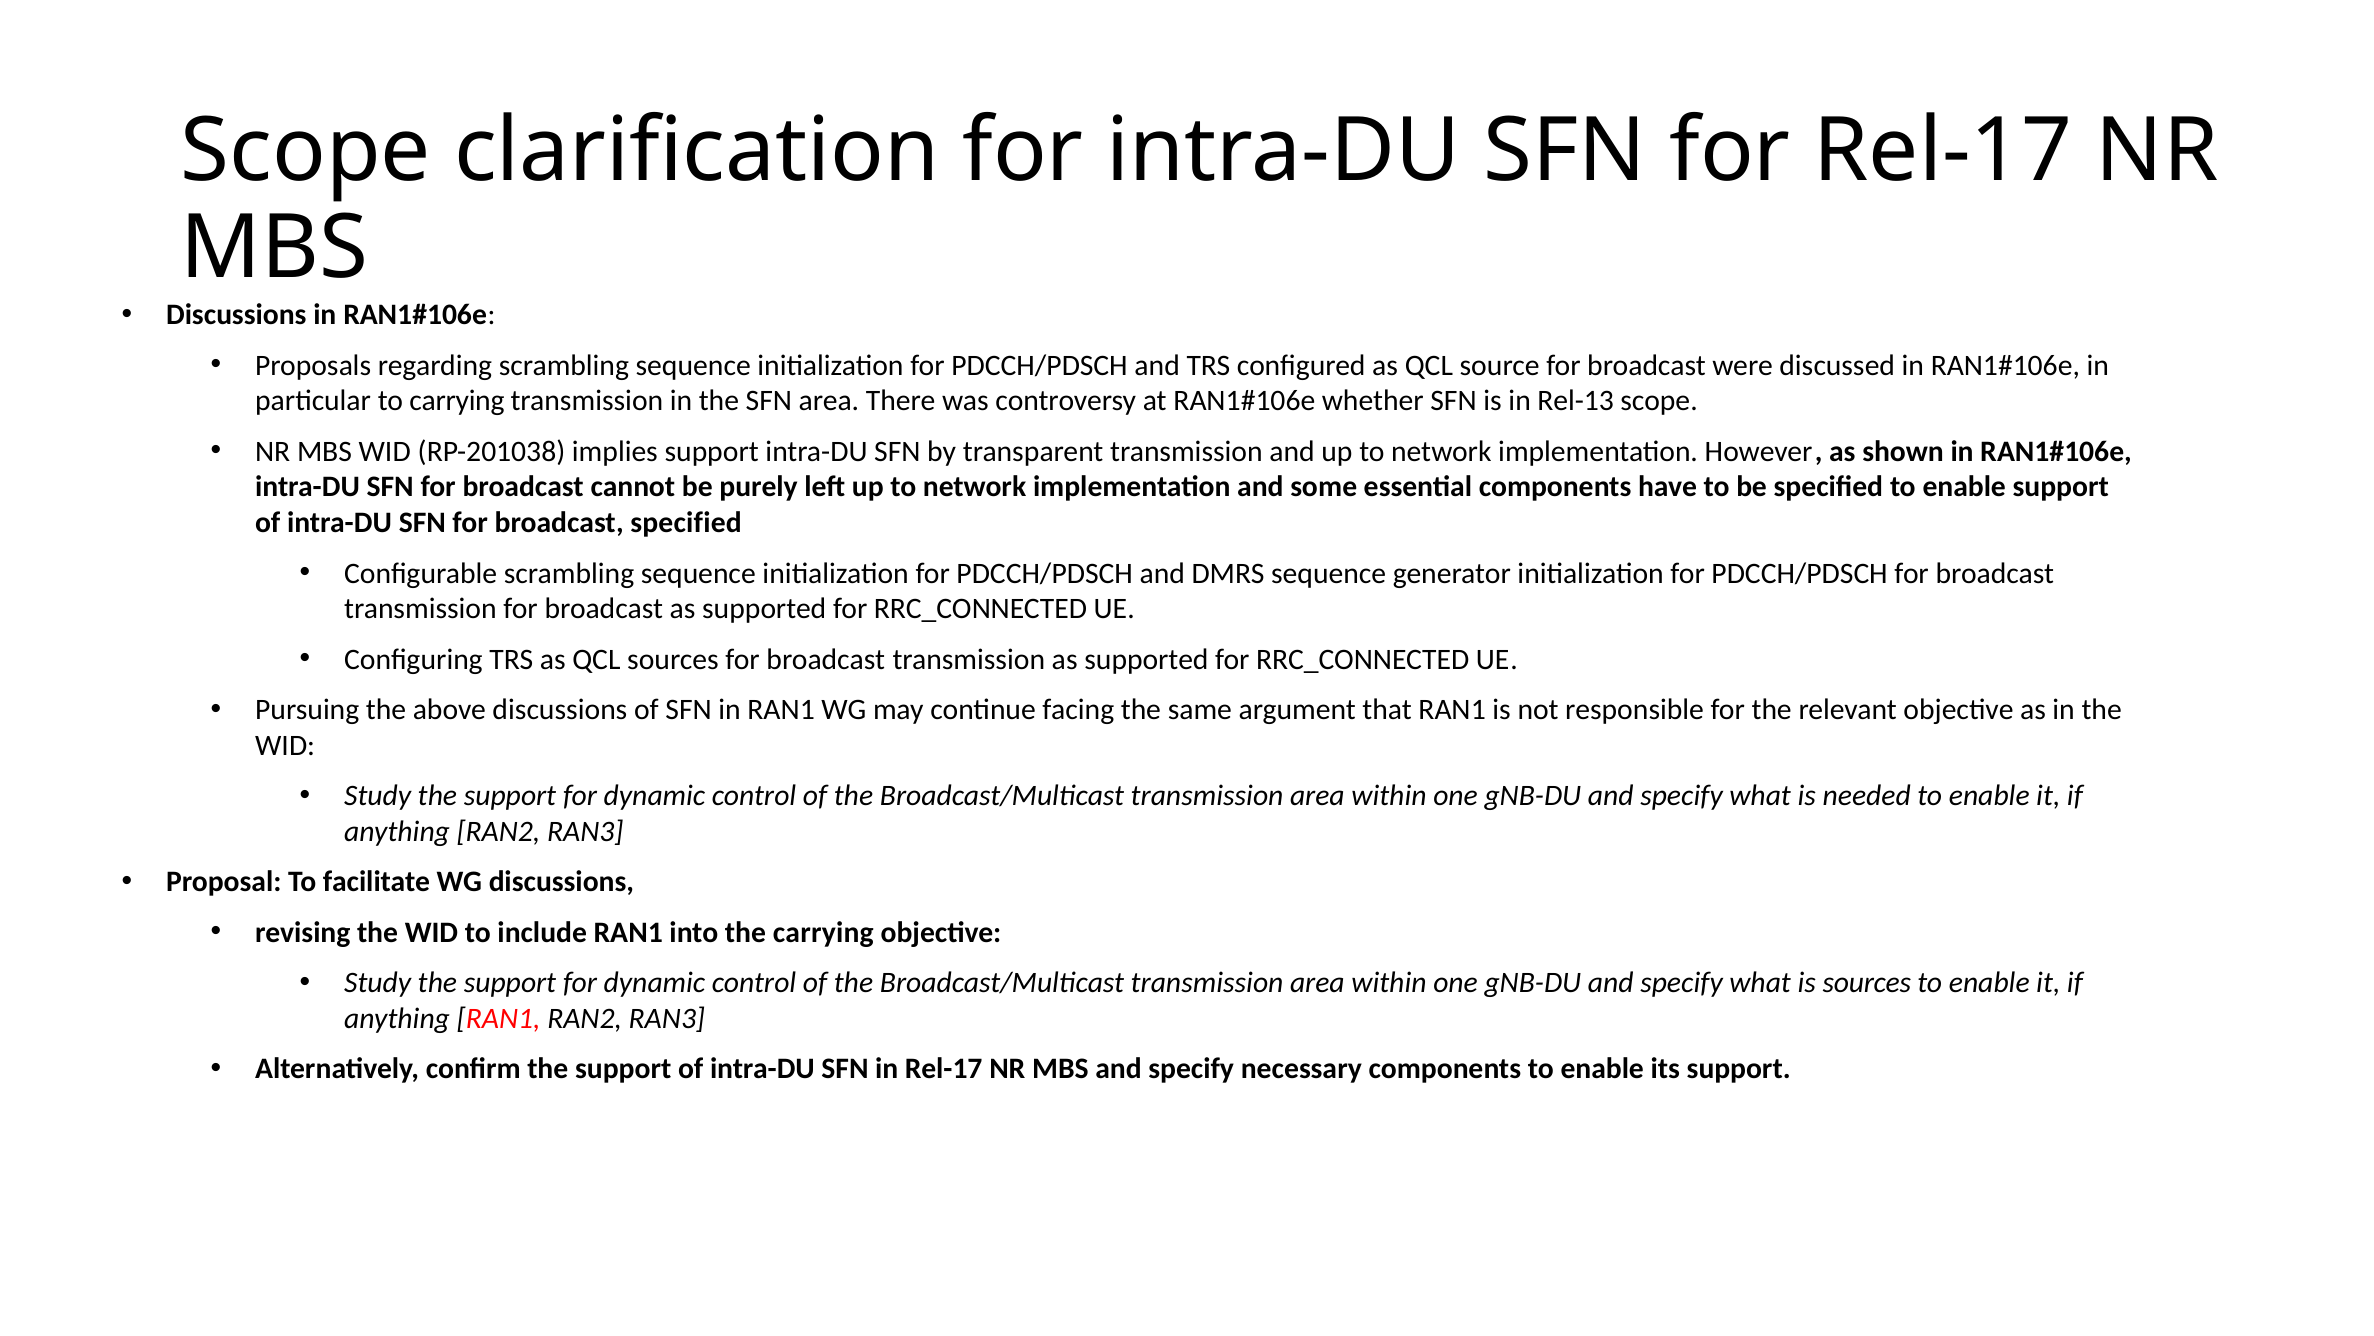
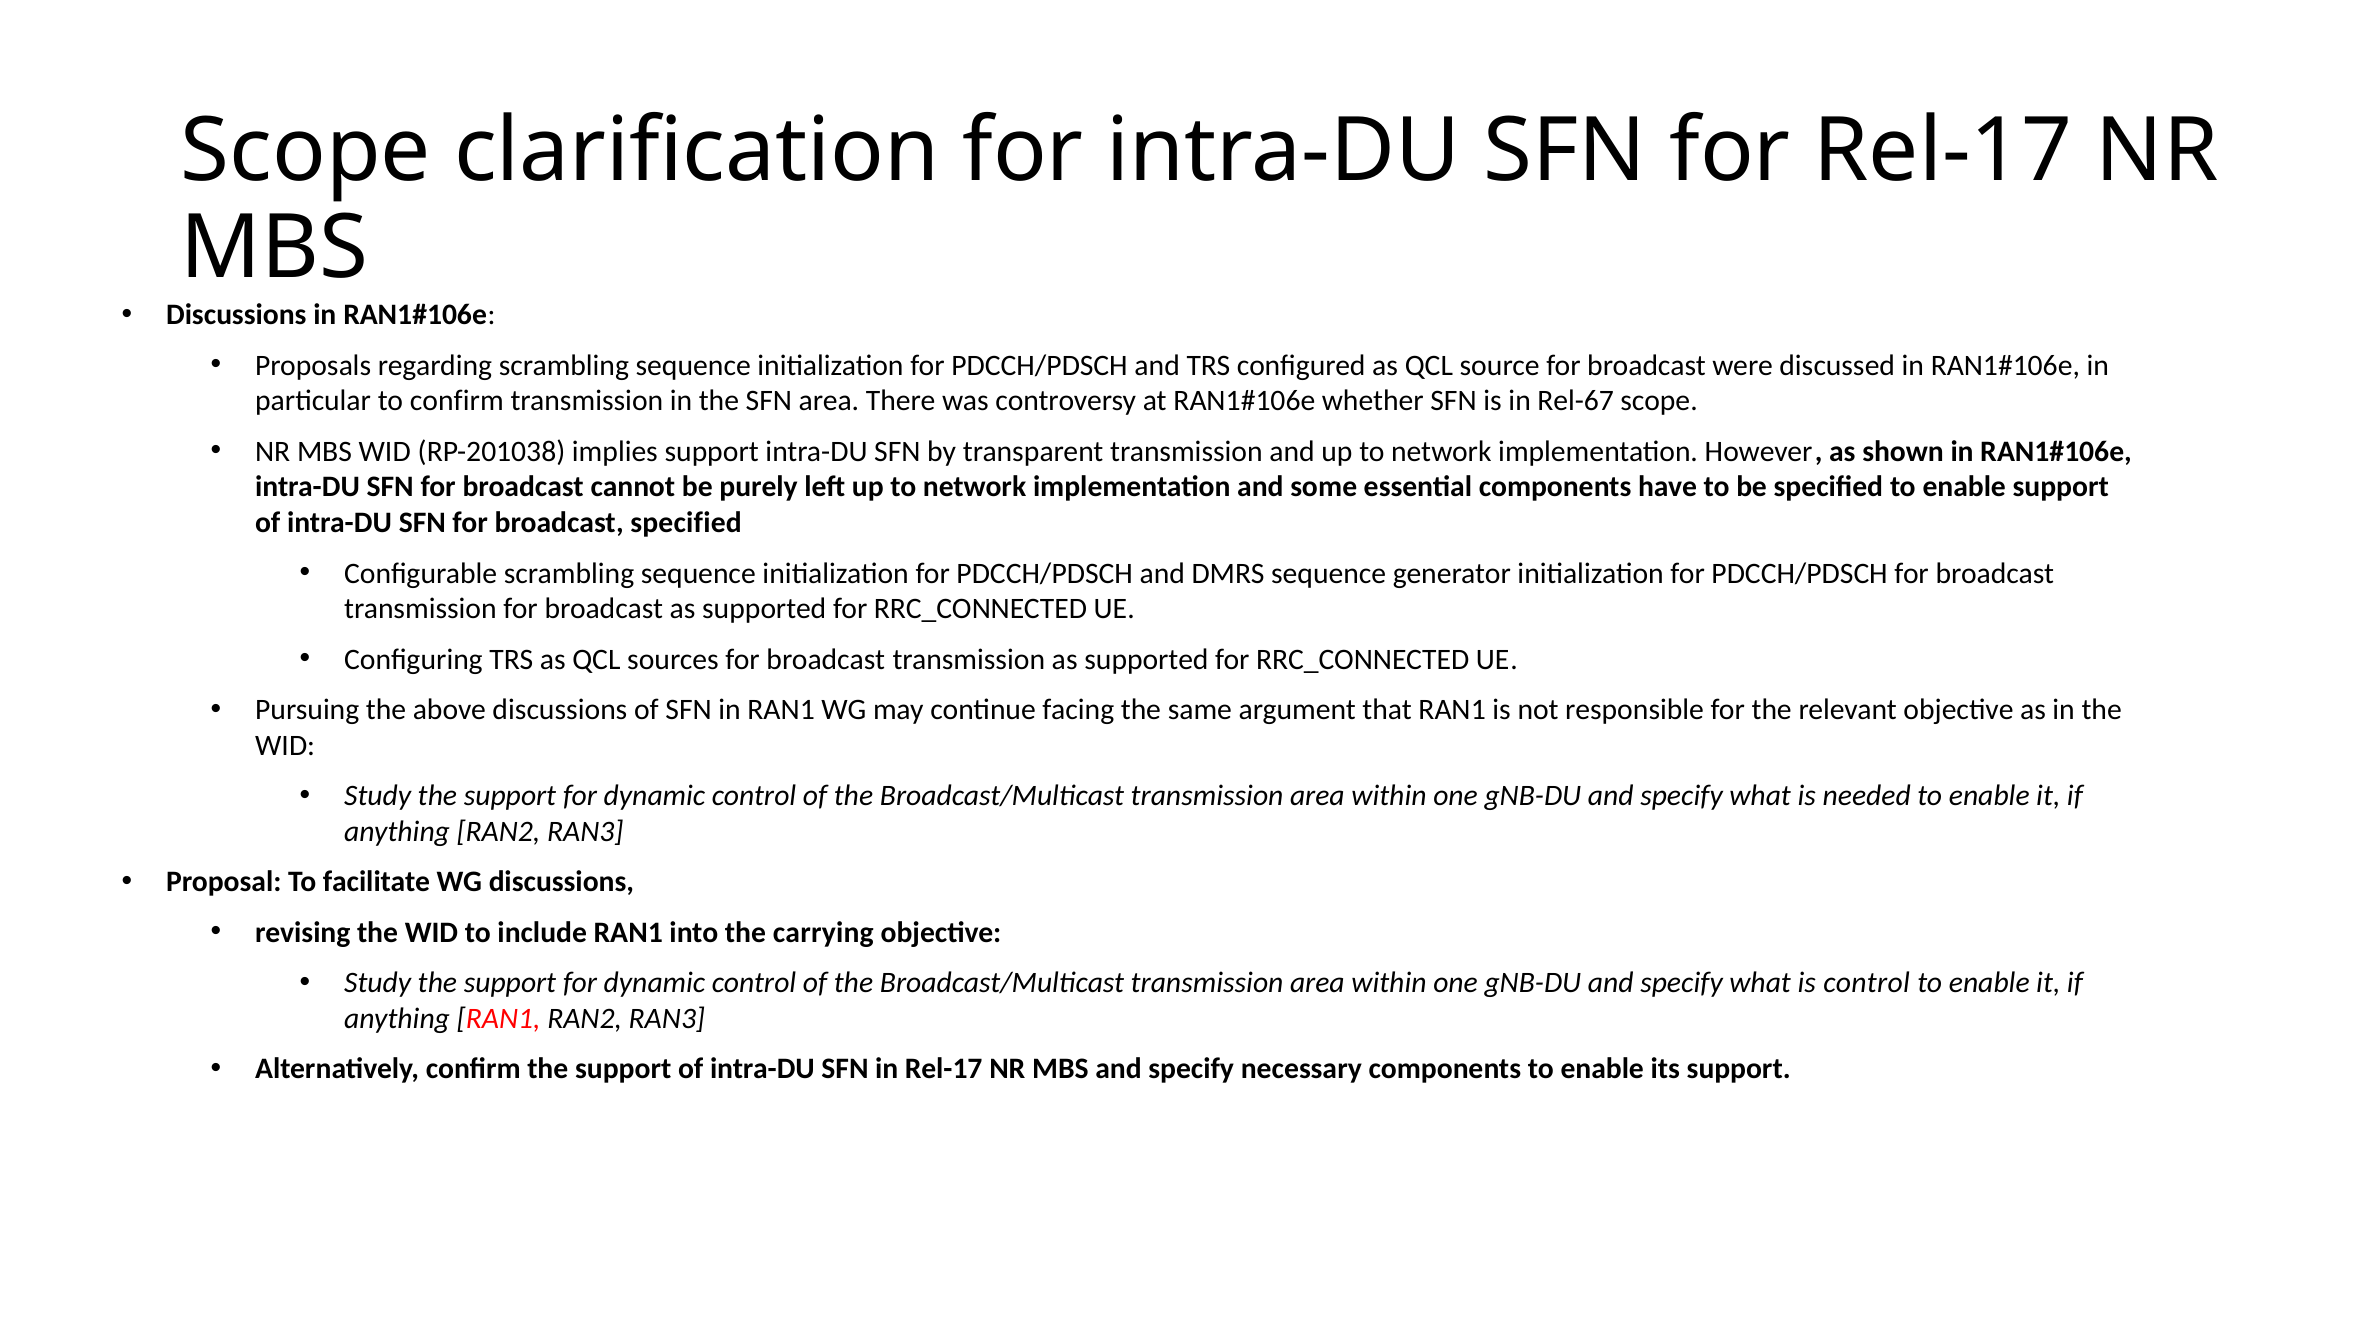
to carrying: carrying -> confirm
Rel-13: Rel-13 -> Rel-67
is sources: sources -> control
